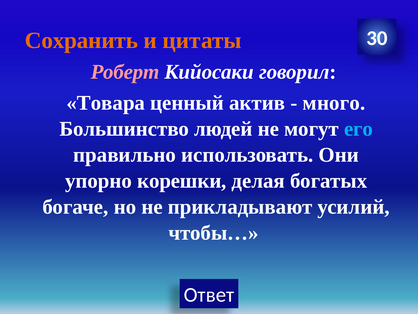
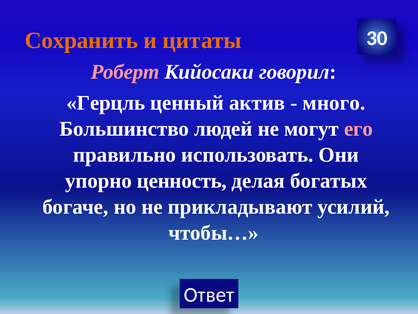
Товара: Товара -> Герцль
его colour: light blue -> pink
корешки: корешки -> ценность
